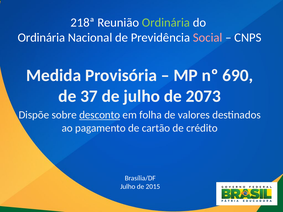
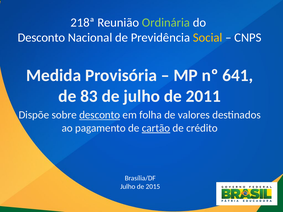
Ordinária at (41, 38): Ordinária -> Desconto
Social colour: pink -> yellow
690: 690 -> 641
37: 37 -> 83
2073: 2073 -> 2011
cartão underline: none -> present
